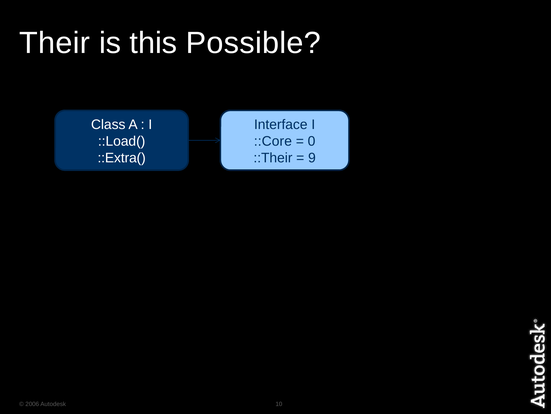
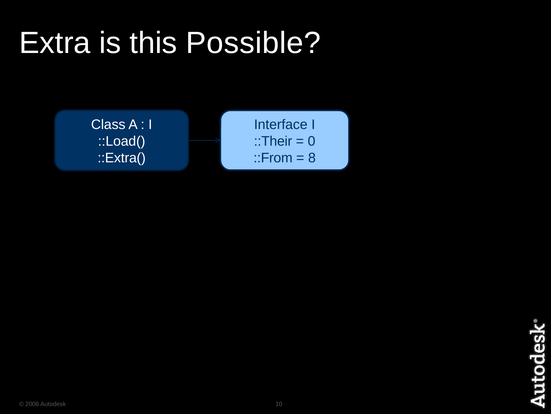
Their: Their -> Extra
::Core: ::Core -> ::Their
::Their: ::Their -> ::From
9: 9 -> 8
